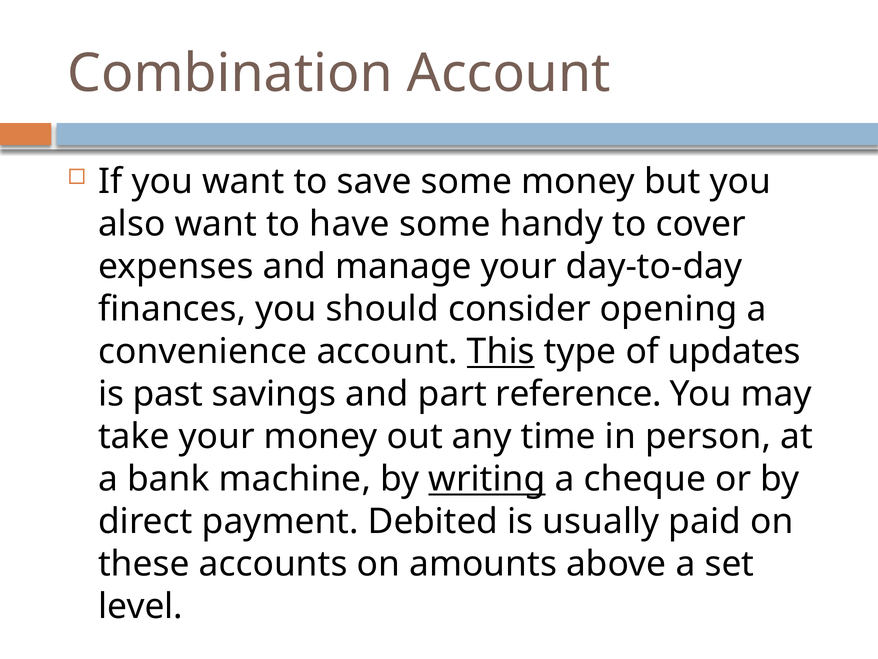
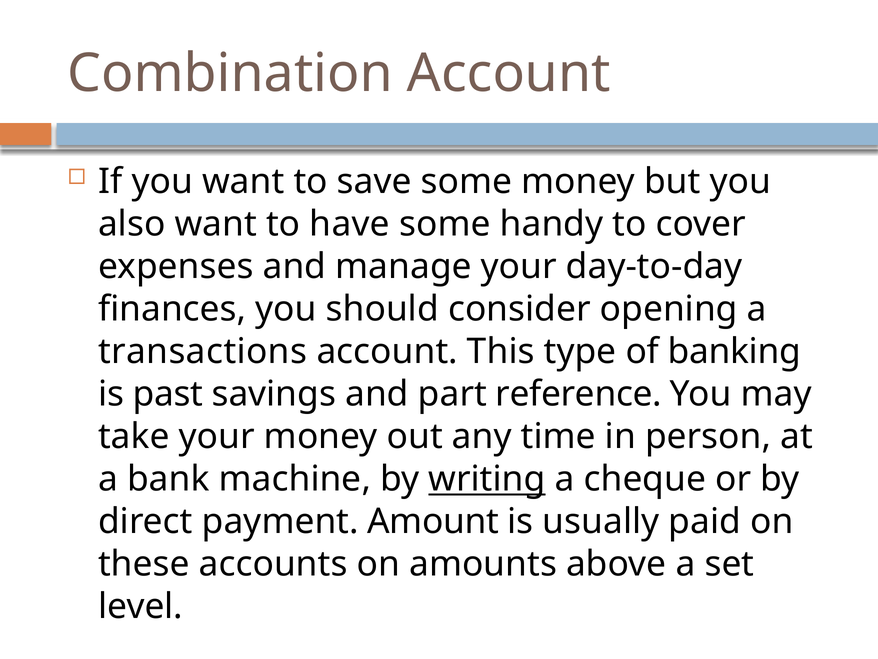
convenience: convenience -> transactions
This underline: present -> none
updates: updates -> banking
Debited: Debited -> Amount
